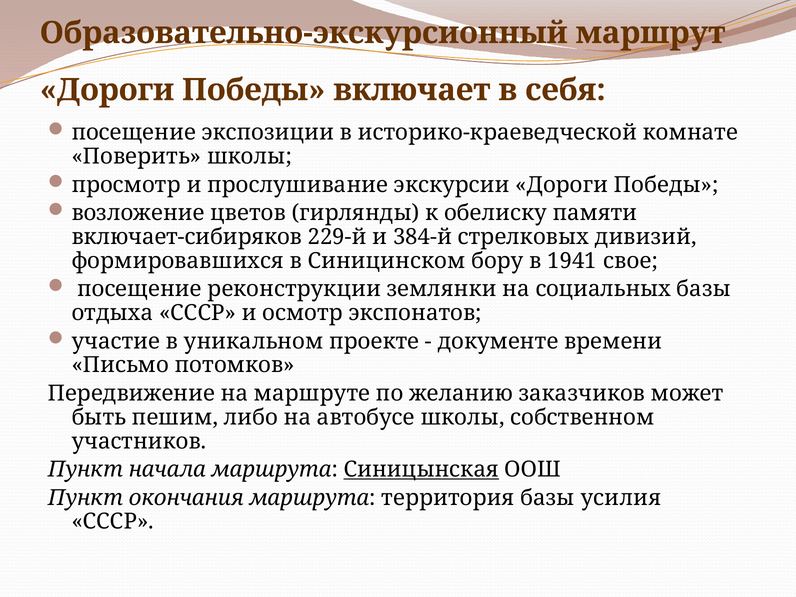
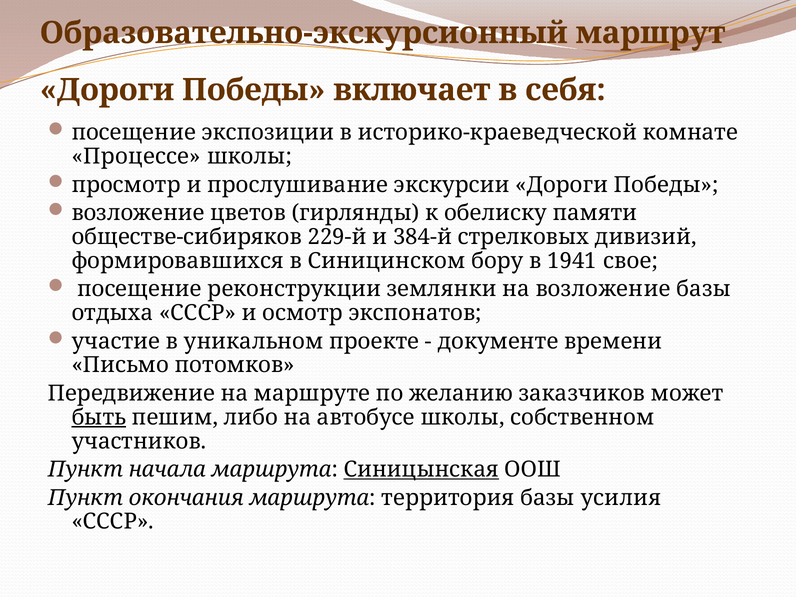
Поверить: Поверить -> Процессе
включает-сибиряков: включает-сибиряков -> обществе-сибиряков
на социальных: социальных -> возложение
быть underline: none -> present
